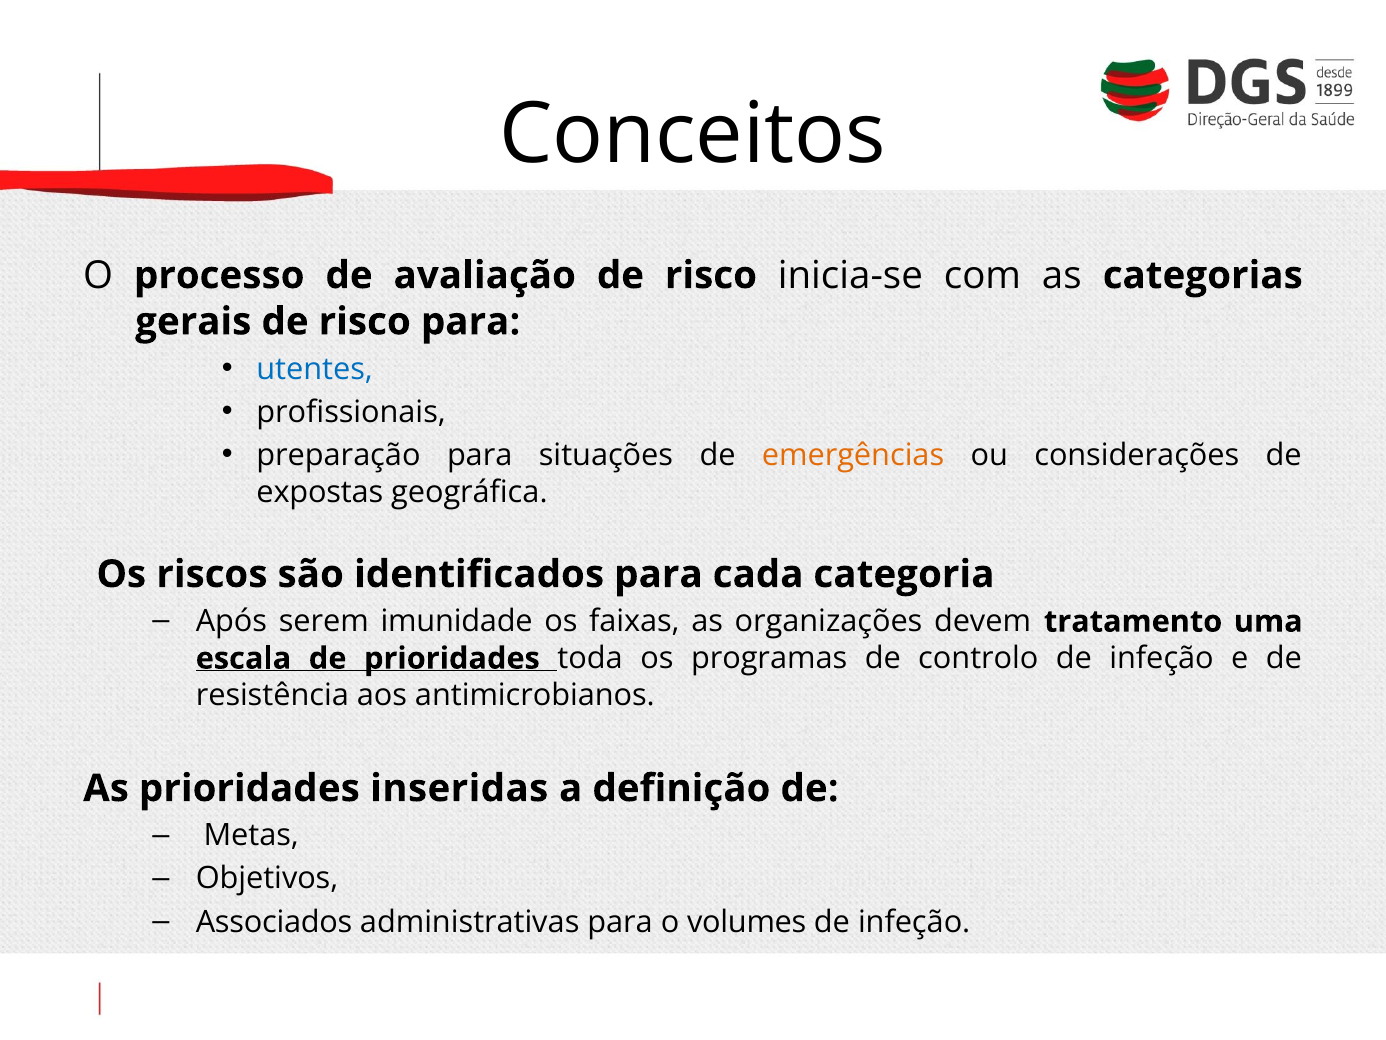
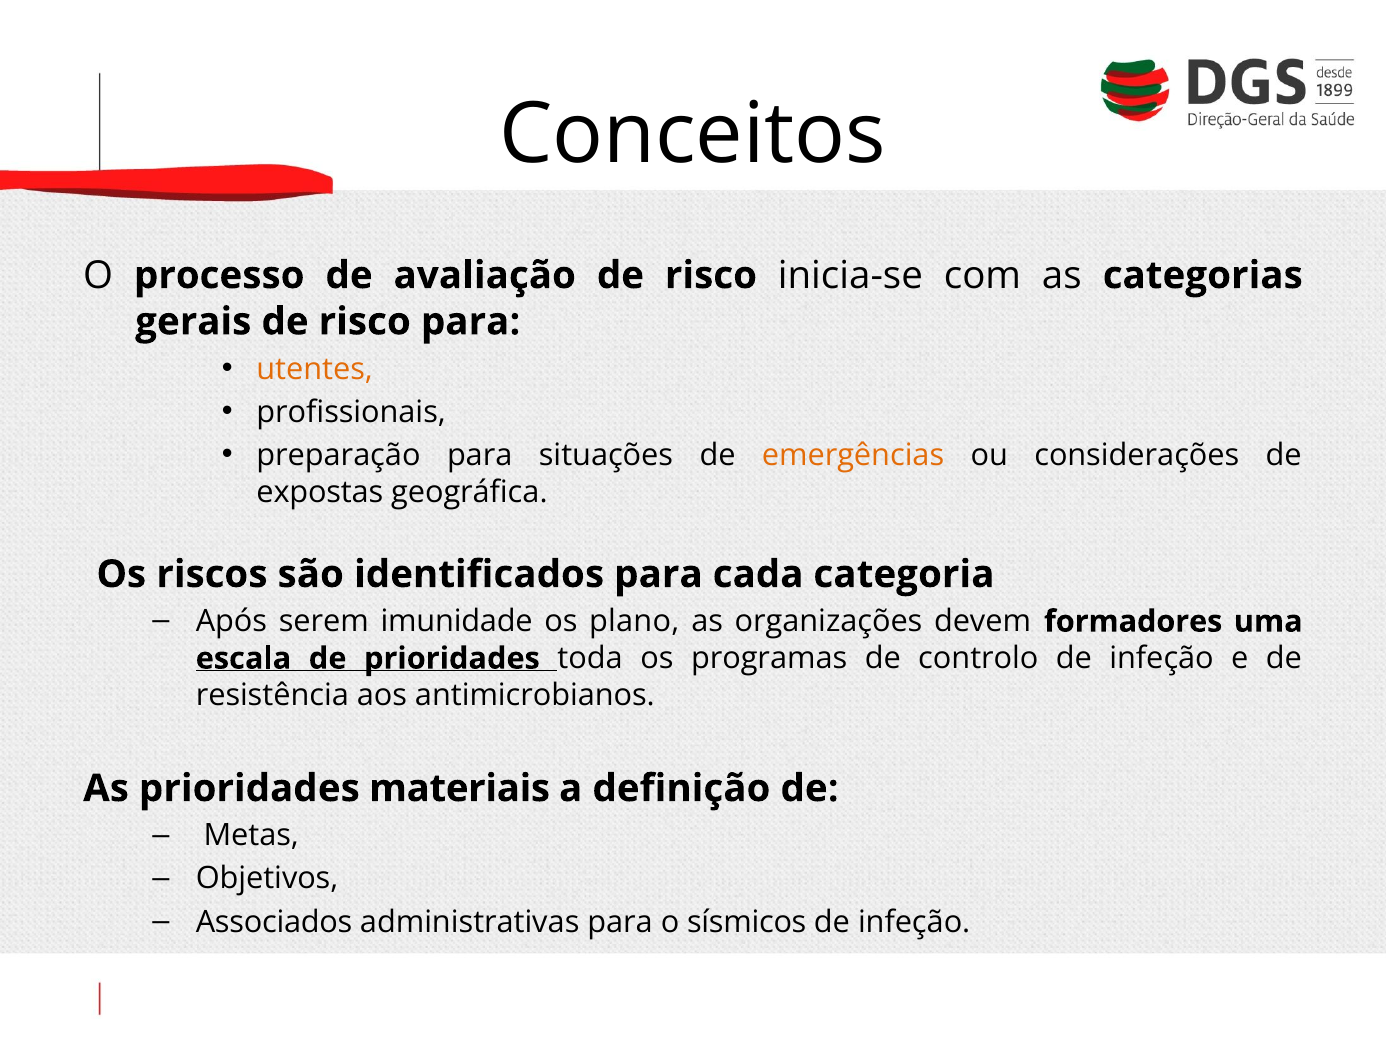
utentes colour: blue -> orange
faixas: faixas -> plano
tratamento: tratamento -> formadores
inseridas: inseridas -> materiais
volumes: volumes -> sísmicos
